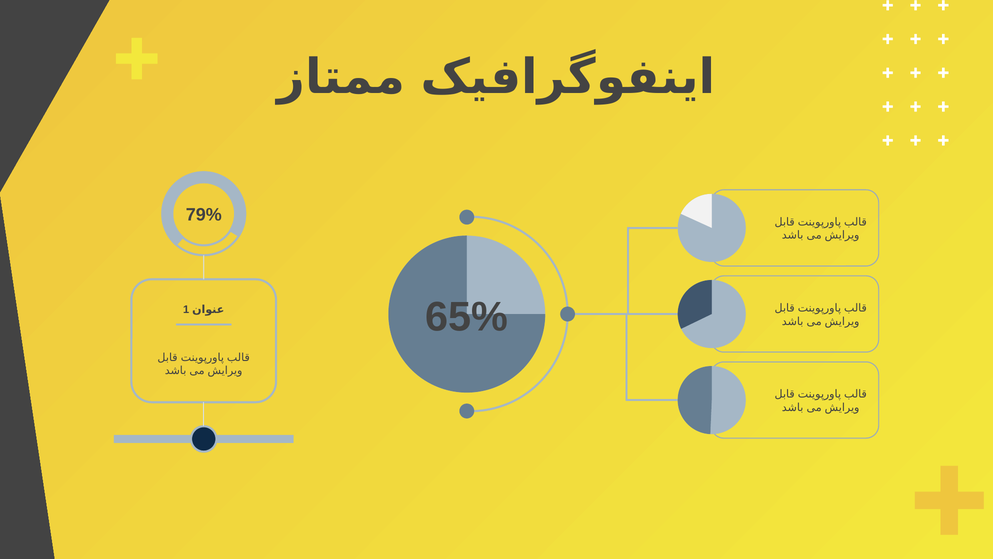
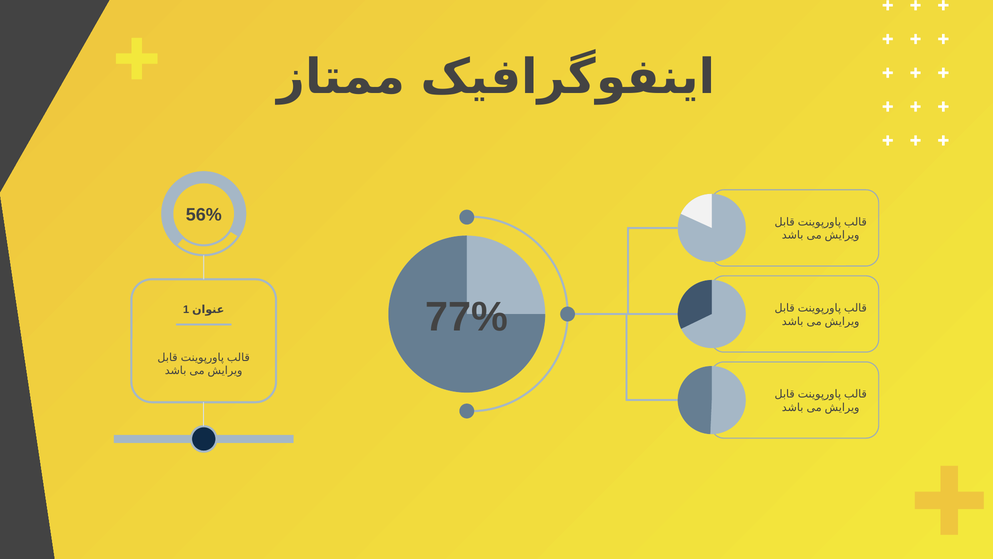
79%: 79% -> 56%
65%: 65% -> 77%
